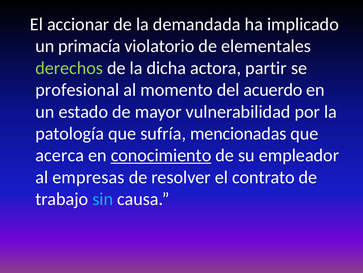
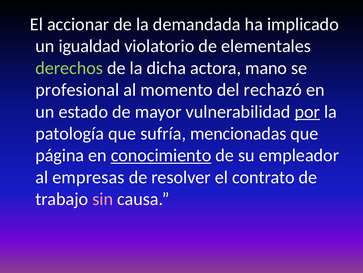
primacía: primacía -> igualdad
partir: partir -> mano
acuerdo: acuerdo -> rechazó
por underline: none -> present
acerca: acerca -> página
sin colour: light blue -> pink
